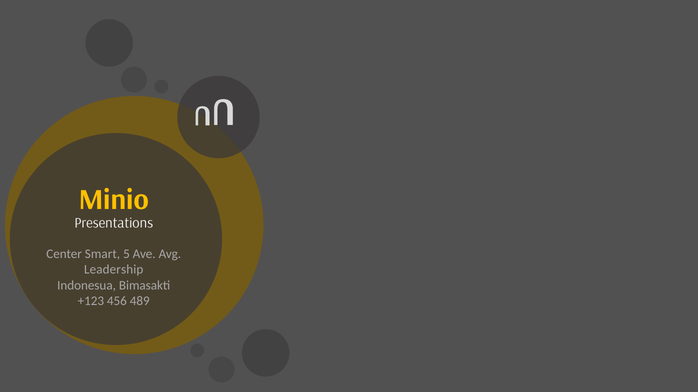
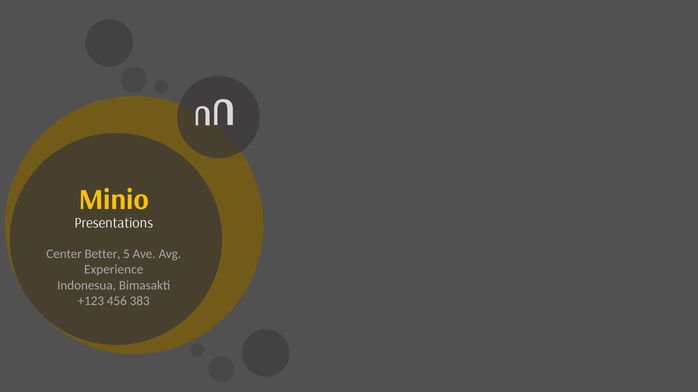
Smart: Smart -> Better
Leadership: Leadership -> Experience
489: 489 -> 383
